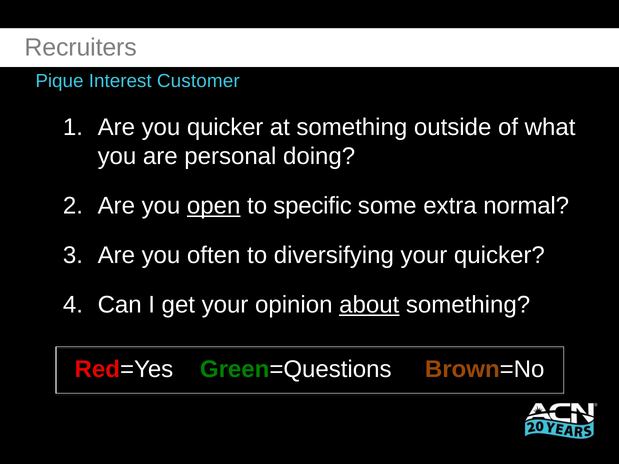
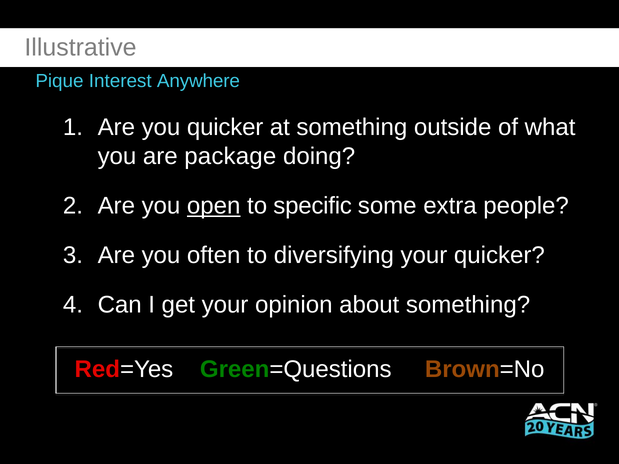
Recruiters: Recruiters -> Illustrative
Customer: Customer -> Anywhere
personal: personal -> package
normal: normal -> people
about underline: present -> none
